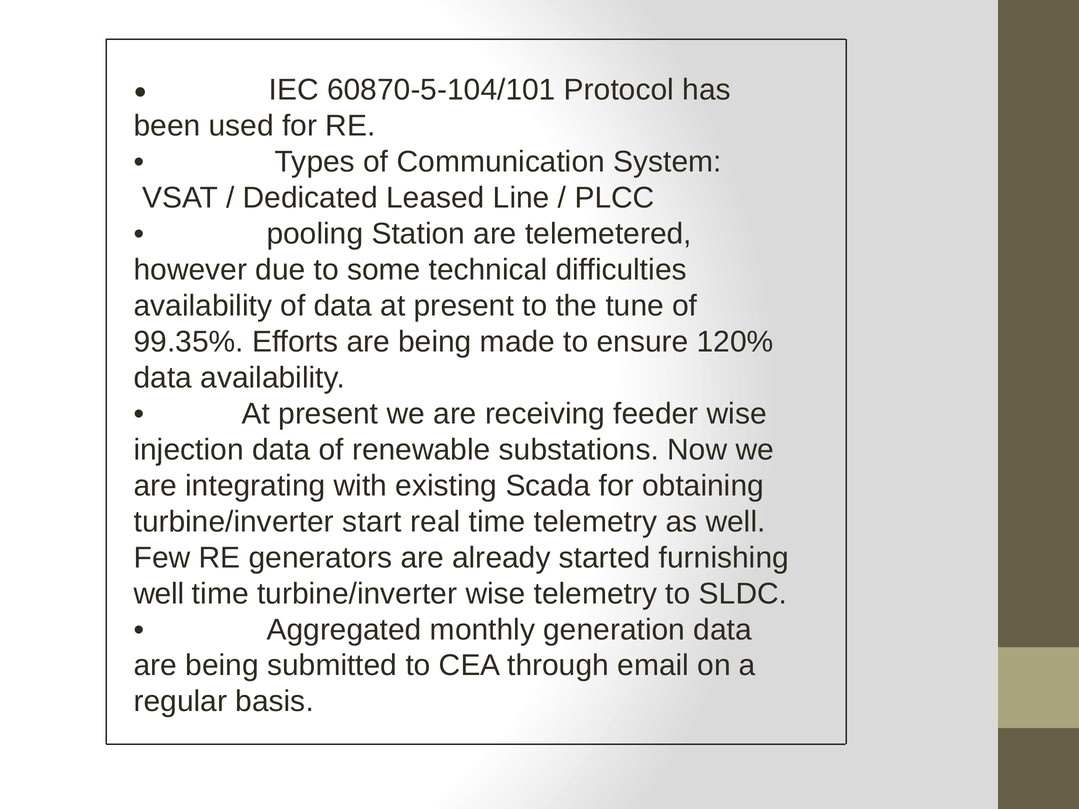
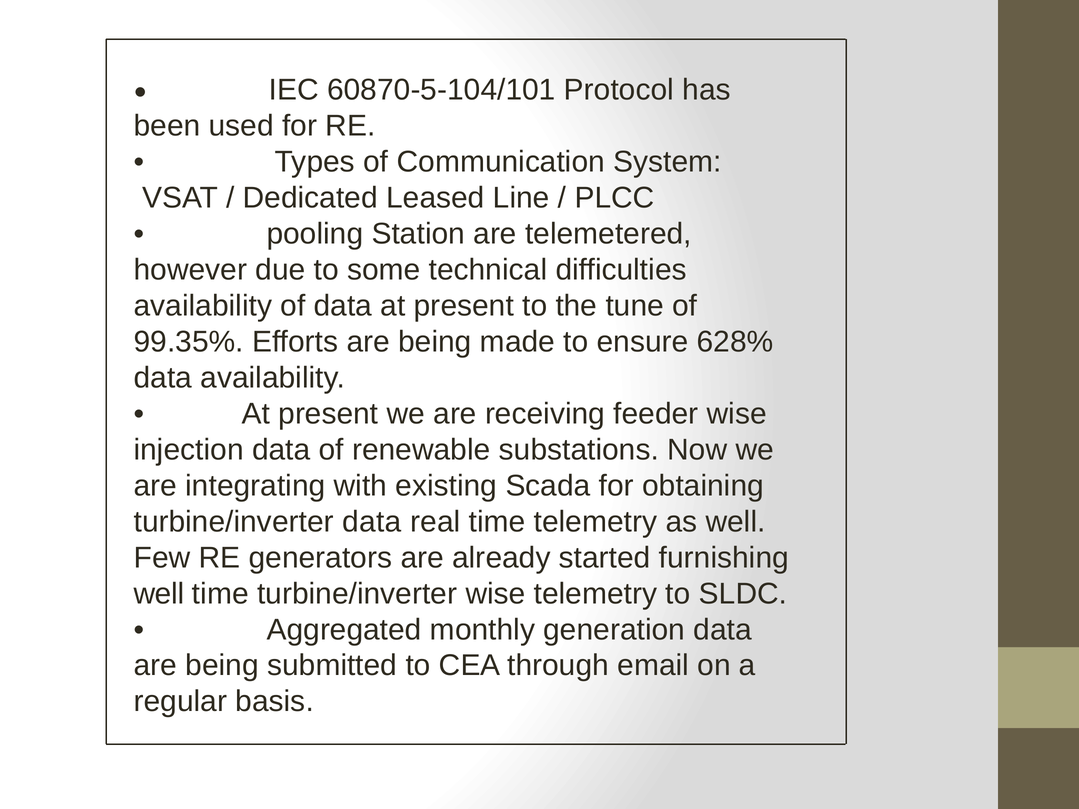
120%: 120% -> 628%
turbine/inverter start: start -> data
